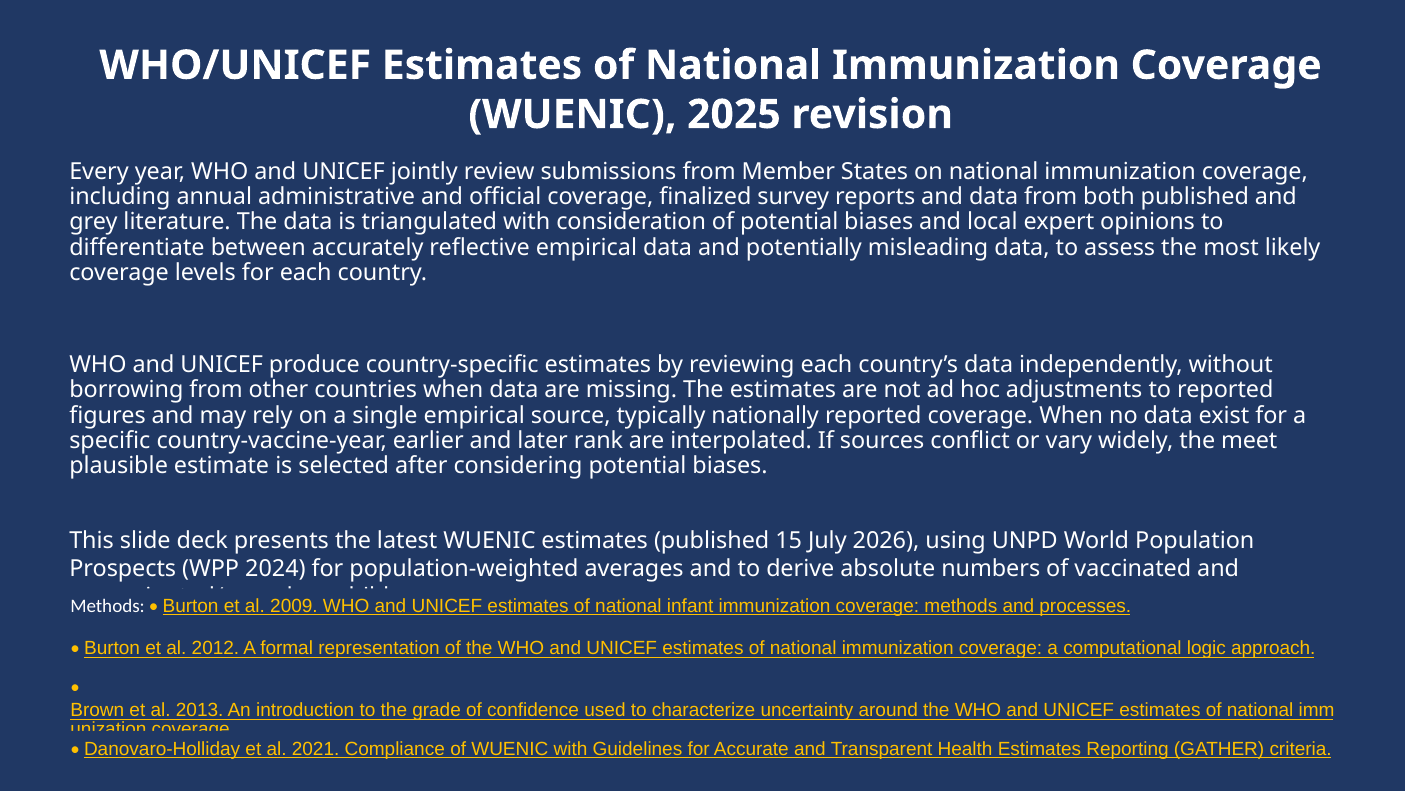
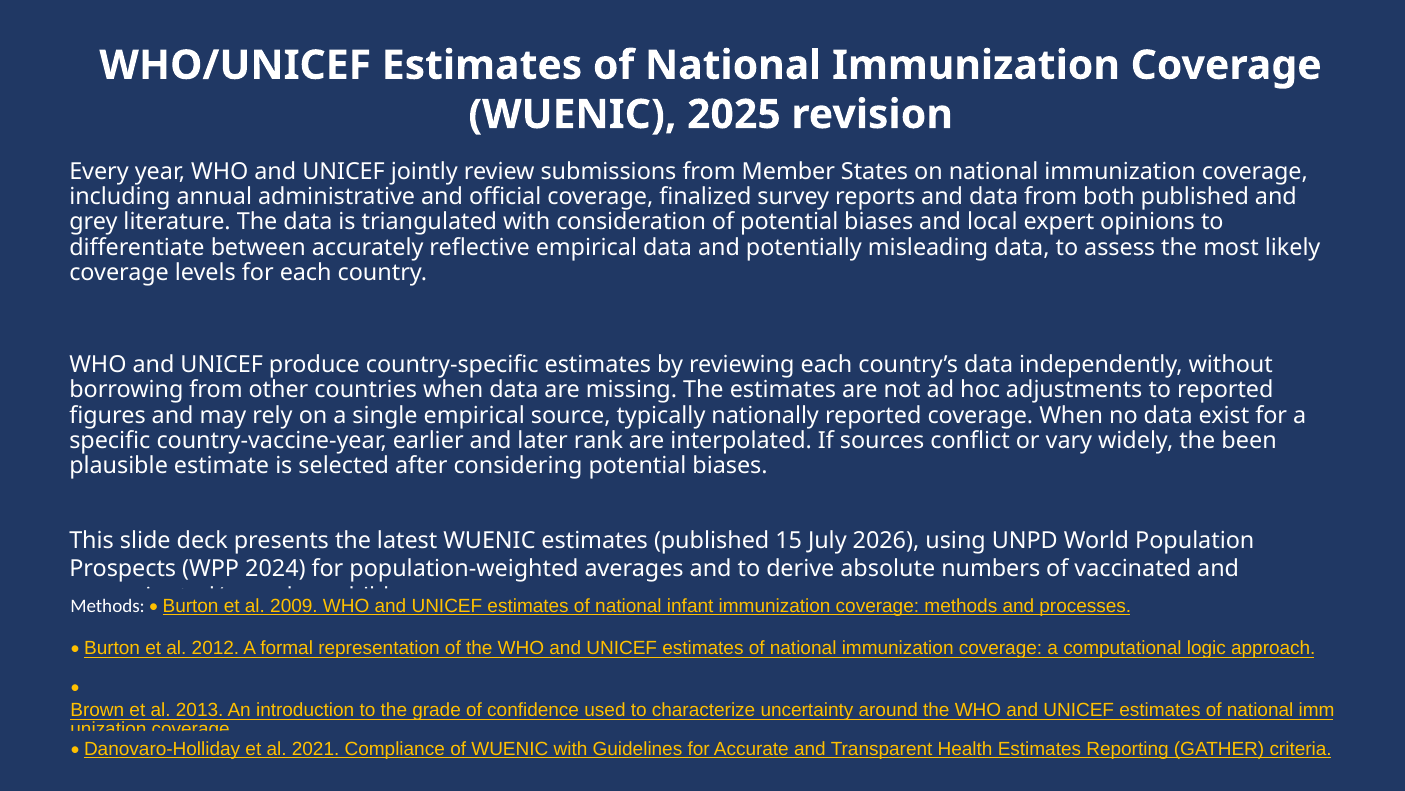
meet: meet -> been
